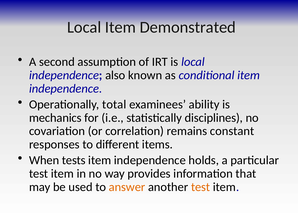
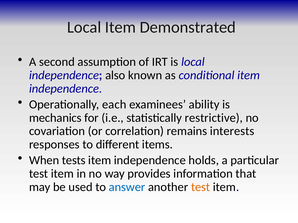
total: total -> each
disciplines: disciplines -> restrictive
constant: constant -> interests
answer colour: orange -> blue
